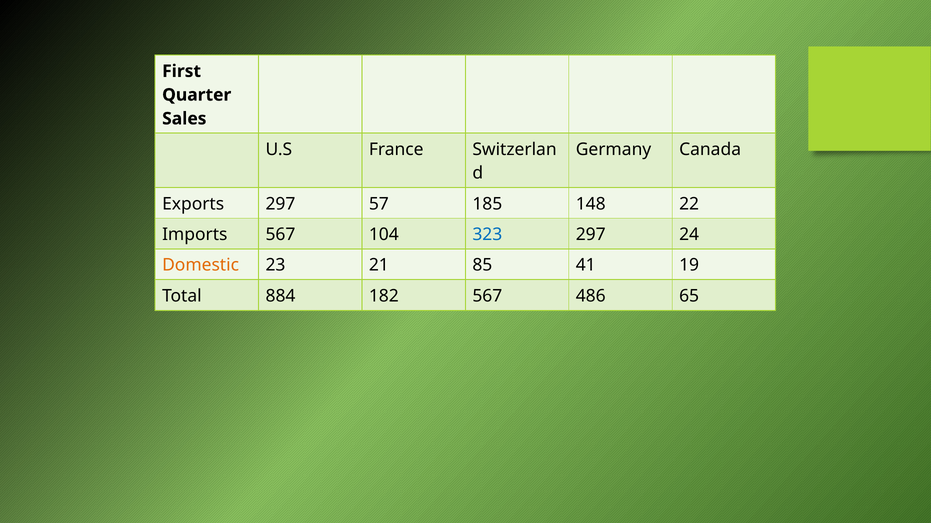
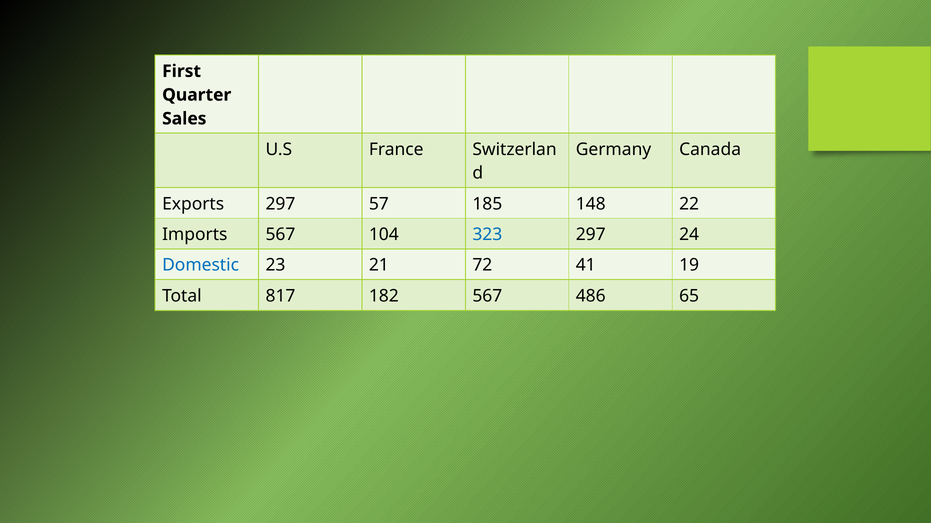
Domestic colour: orange -> blue
85: 85 -> 72
884: 884 -> 817
